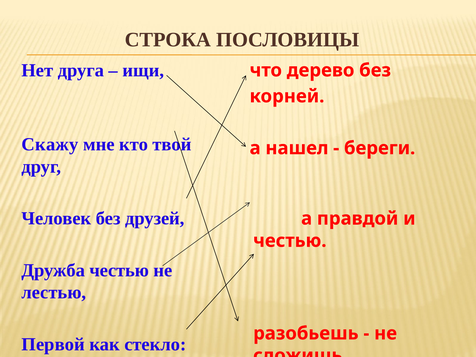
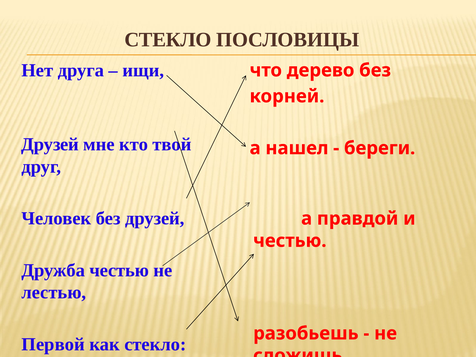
СТРОКА at (168, 40): СТРОКА -> СТЕКЛО
Скажу at (50, 144): Скажу -> Друзей
